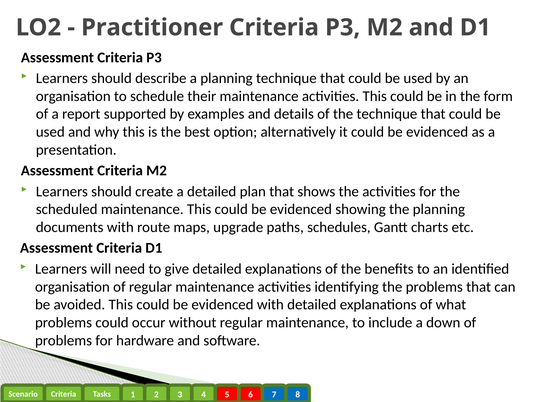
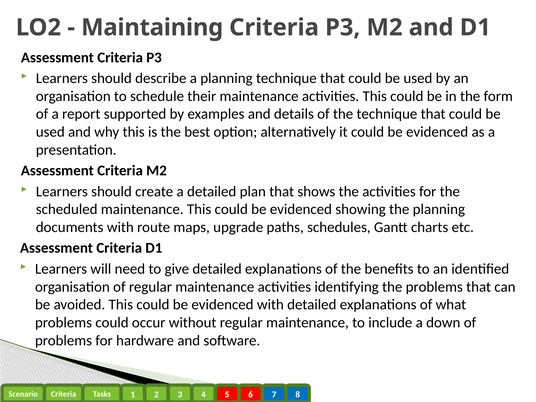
Practitioner: Practitioner -> Maintaining
